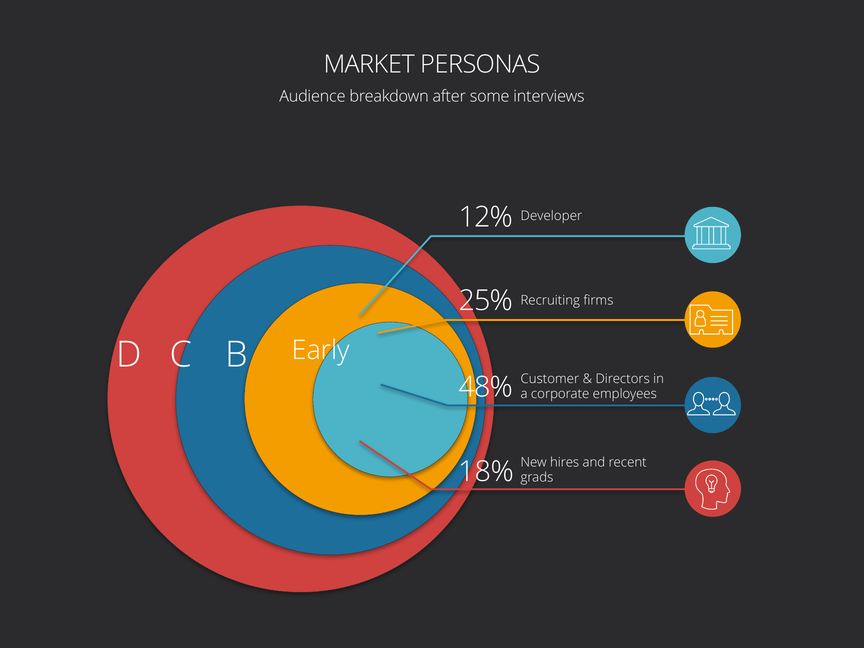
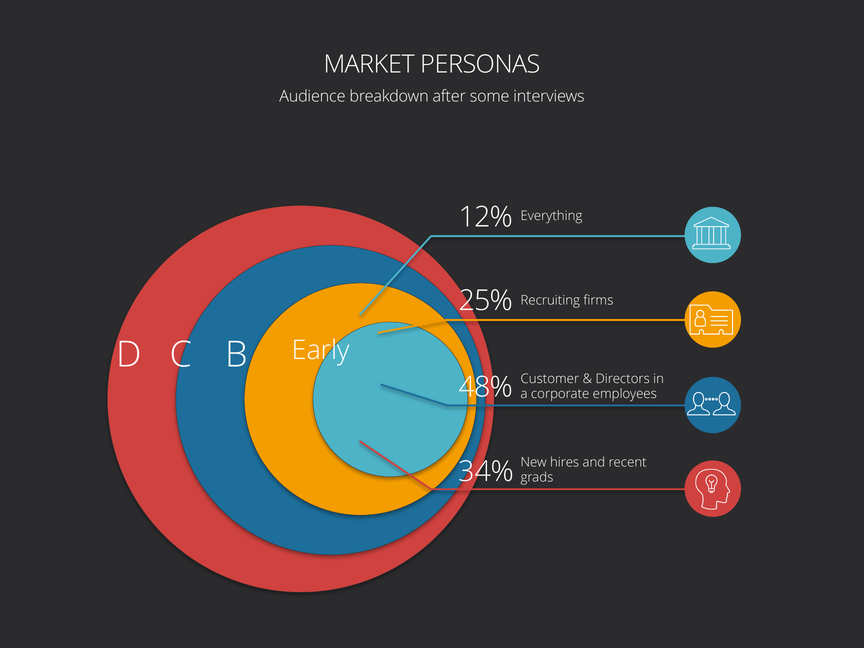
Developer: Developer -> Everything
18%: 18% -> 34%
